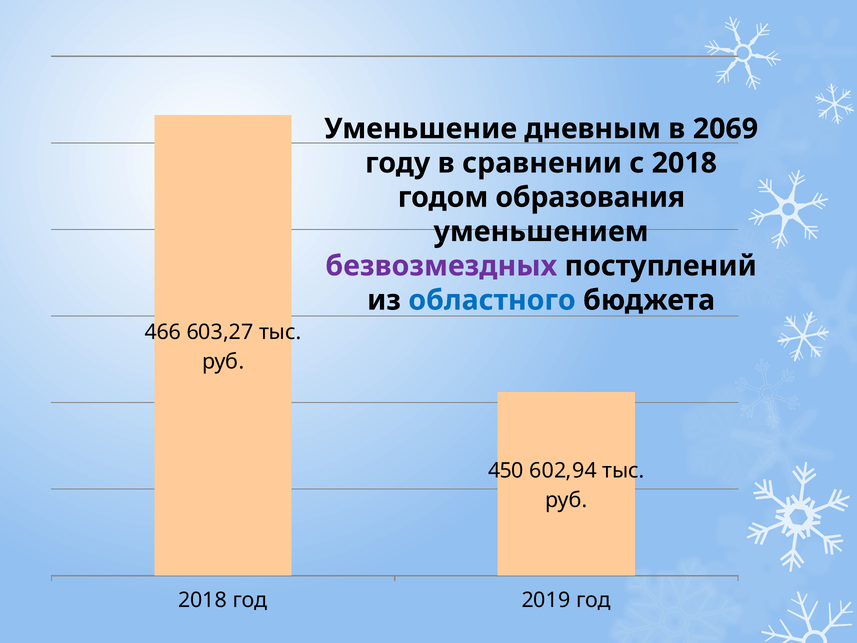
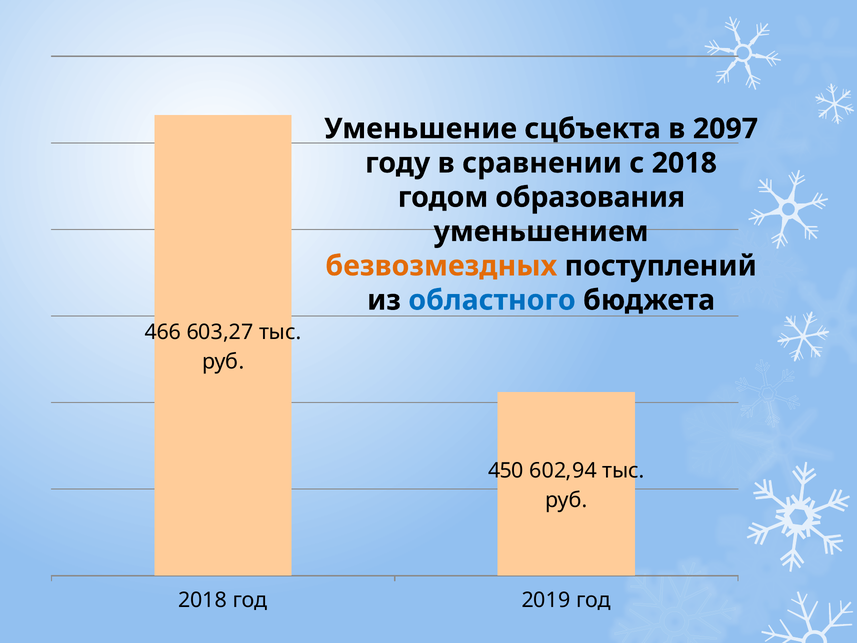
дневным: дневным -> сцбъекта
2069: 2069 -> 2097
безвозмездных colour: purple -> orange
